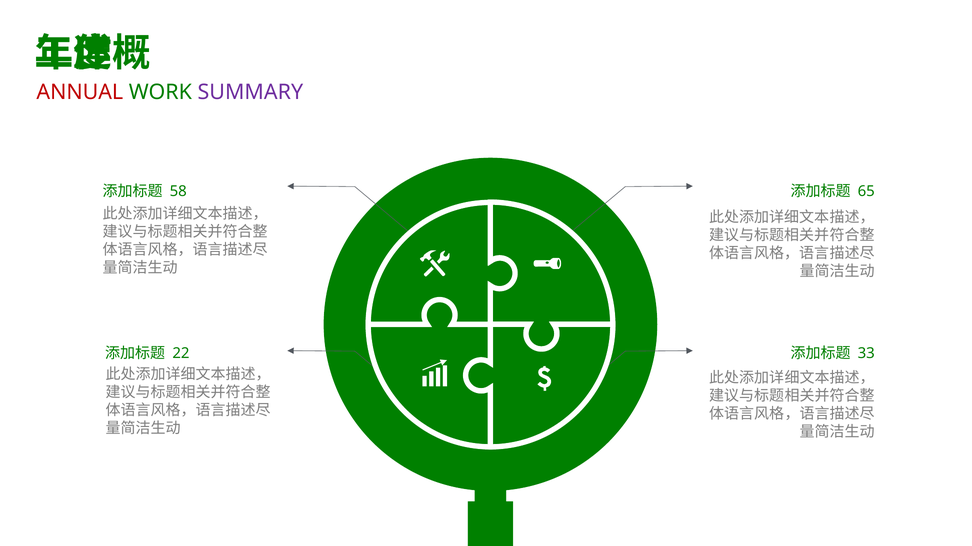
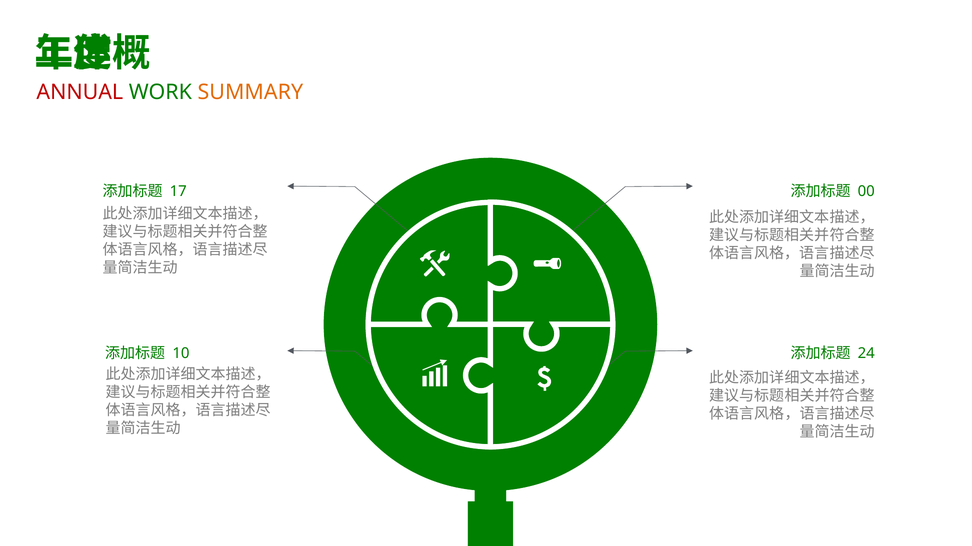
SUMMARY colour: purple -> orange
58: 58 -> 17
65: 65 -> 00
22: 22 -> 10
33: 33 -> 24
